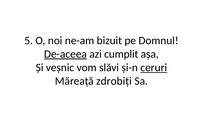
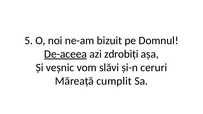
cumplit: cumplit -> zdrobiți
ceruri underline: present -> none
zdrobiți: zdrobiți -> cumplit
